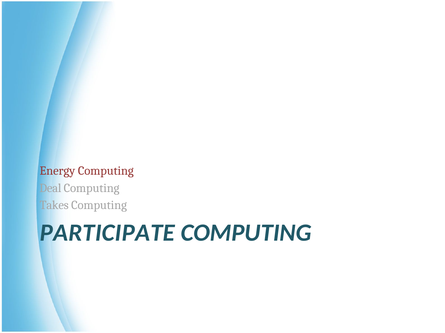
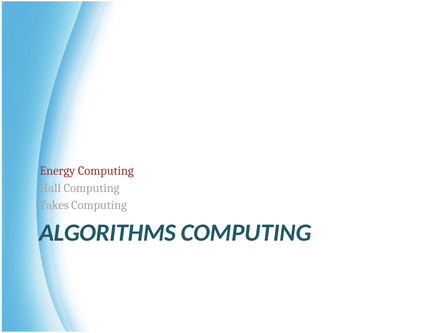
Deal: Deal -> Hall
PARTICIPATE: PARTICIPATE -> ALGORITHMS
